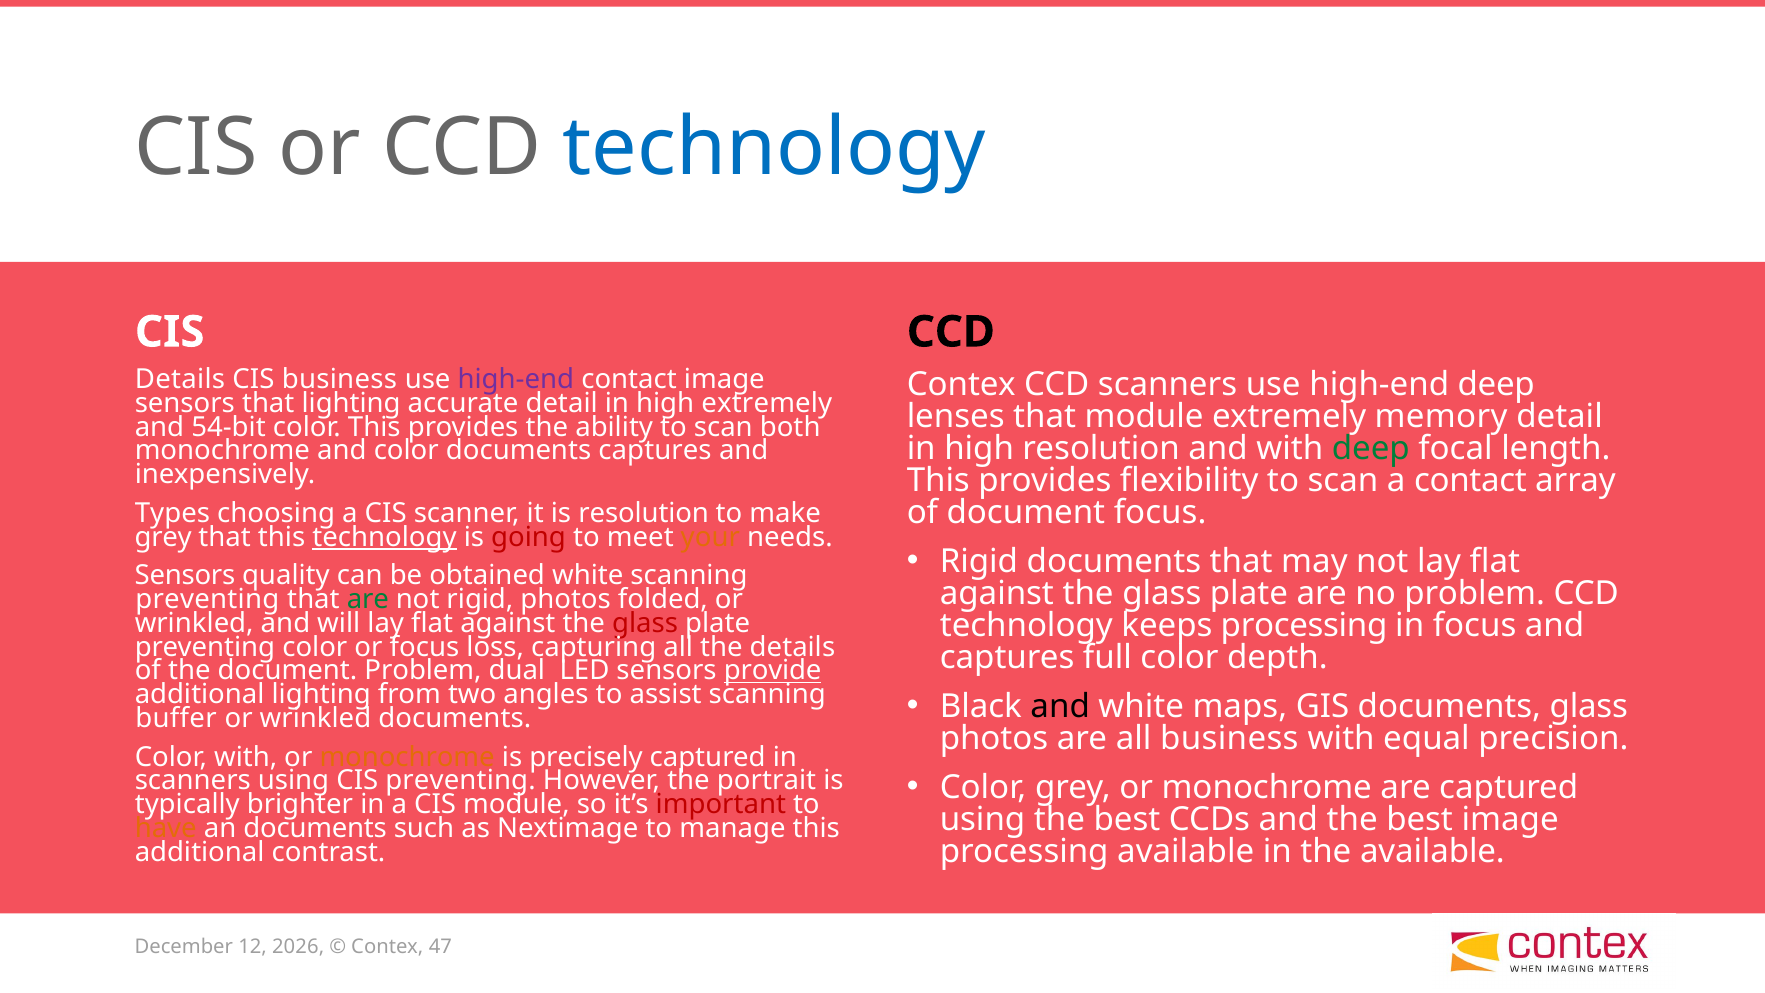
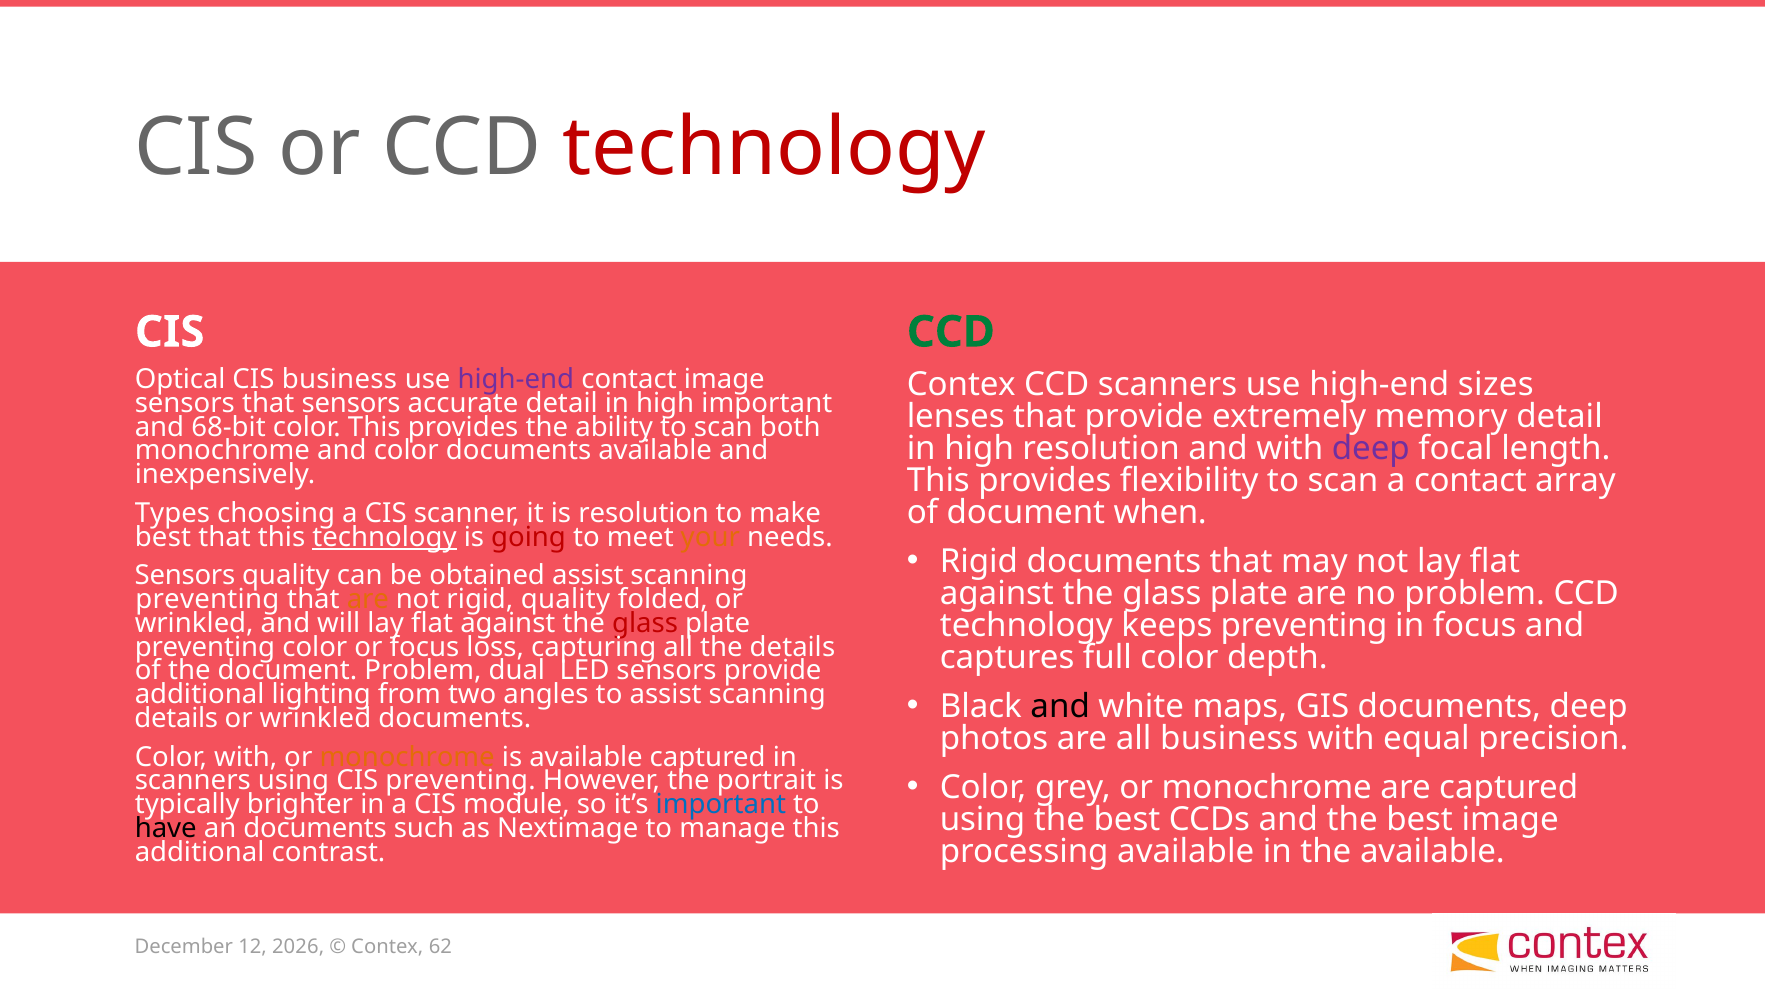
technology at (774, 148) colour: blue -> red
CCD at (951, 332) colour: black -> green
Details at (180, 379): Details -> Optical
high-end deep: deep -> sizes
that lighting: lighting -> sensors
high extremely: extremely -> important
that module: module -> provide
54-bit: 54-bit -> 68-bit
deep at (1371, 448) colour: green -> purple
documents captures: captures -> available
document focus: focus -> when
grey at (163, 537): grey -> best
obtained white: white -> assist
are at (368, 599) colour: green -> orange
rigid photos: photos -> quality
keeps processing: processing -> preventing
provide at (773, 671) underline: present -> none
documents glass: glass -> deep
buffer at (176, 718): buffer -> details
is precisely: precisely -> available
important at (721, 804) colour: red -> blue
have colour: orange -> black
47: 47 -> 62
